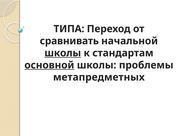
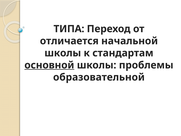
сравнивать: сравнивать -> отличается
школы at (63, 53) underline: present -> none
метапредметных: метапредметных -> образовательной
